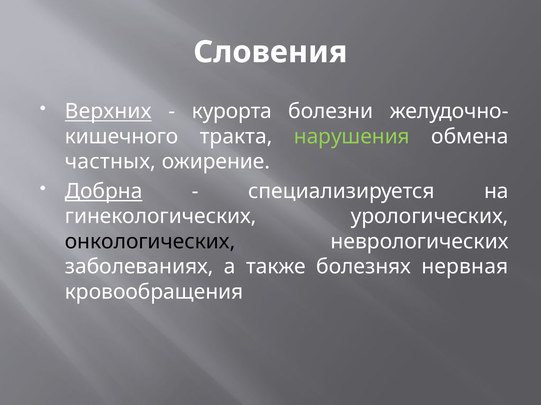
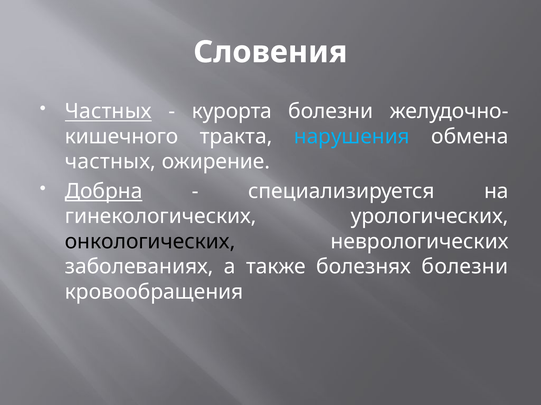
Верхних at (108, 111): Верхних -> Частных
нарушения colour: light green -> light blue
болезнях нервная: нервная -> болезни
